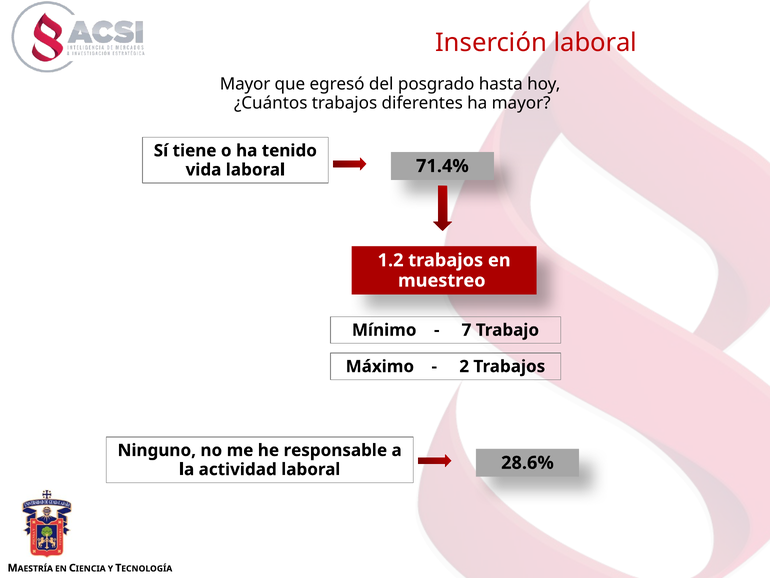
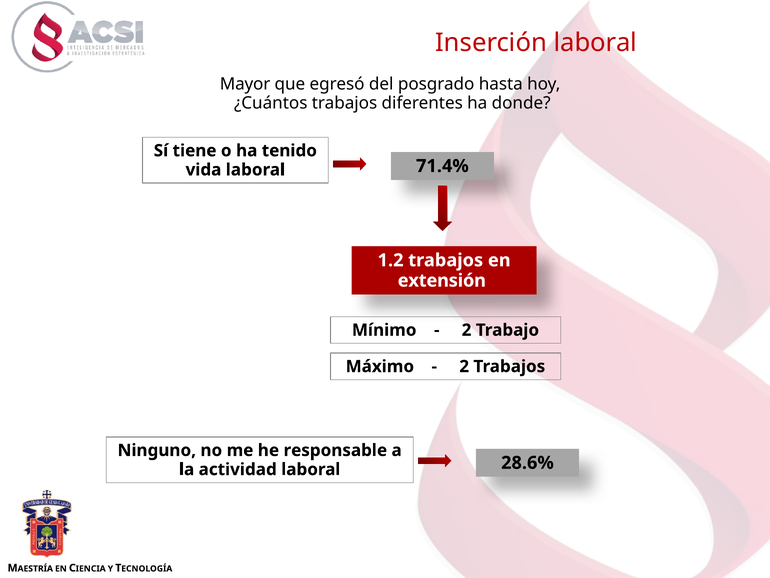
ha mayor: mayor -> donde
muestreo: muestreo -> extensión
7 at (467, 330): 7 -> 2
